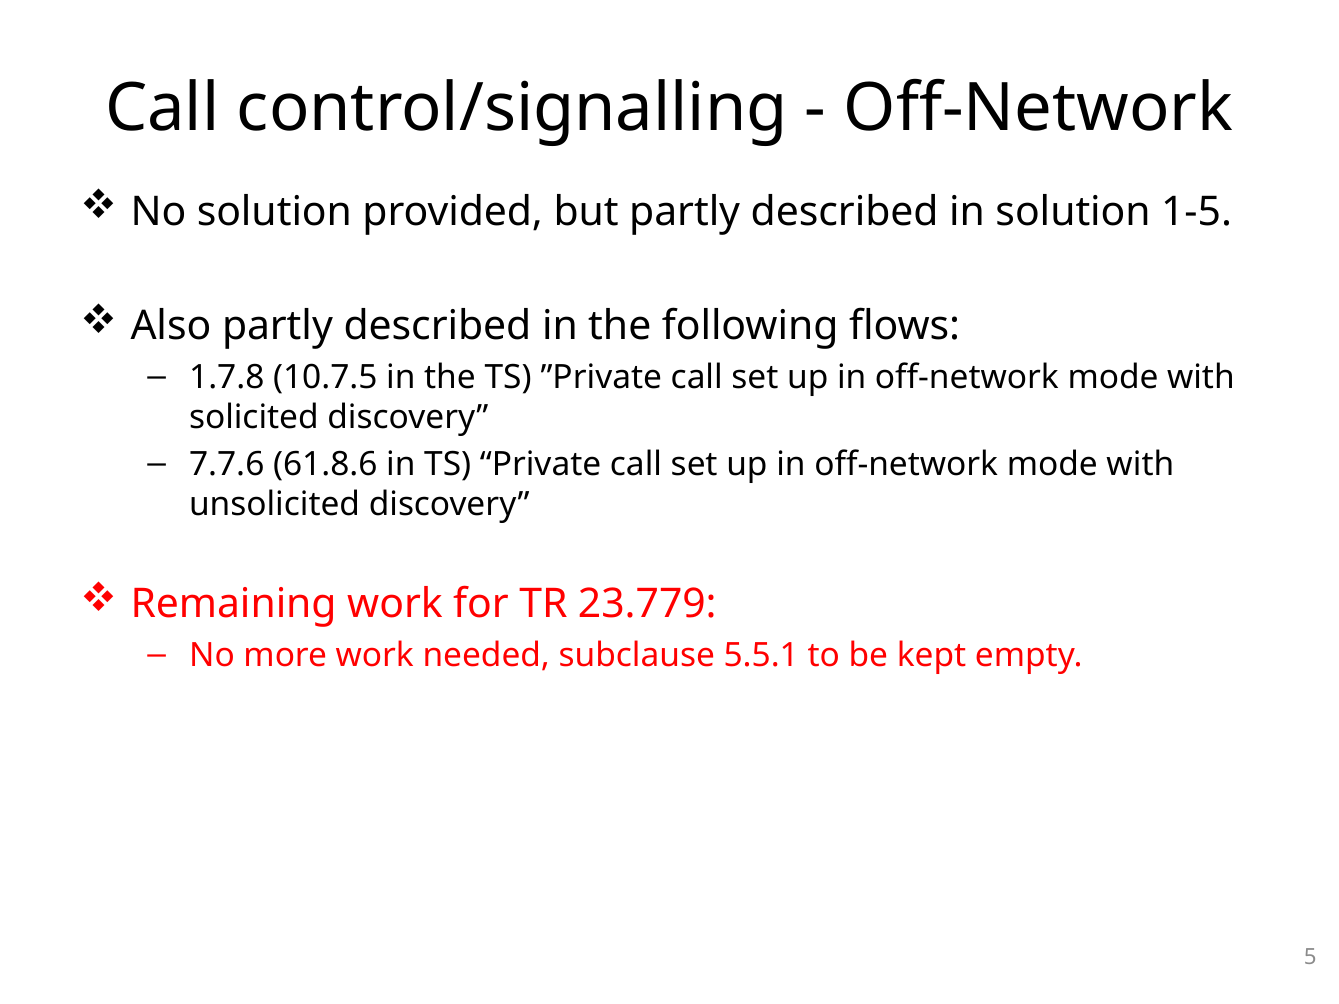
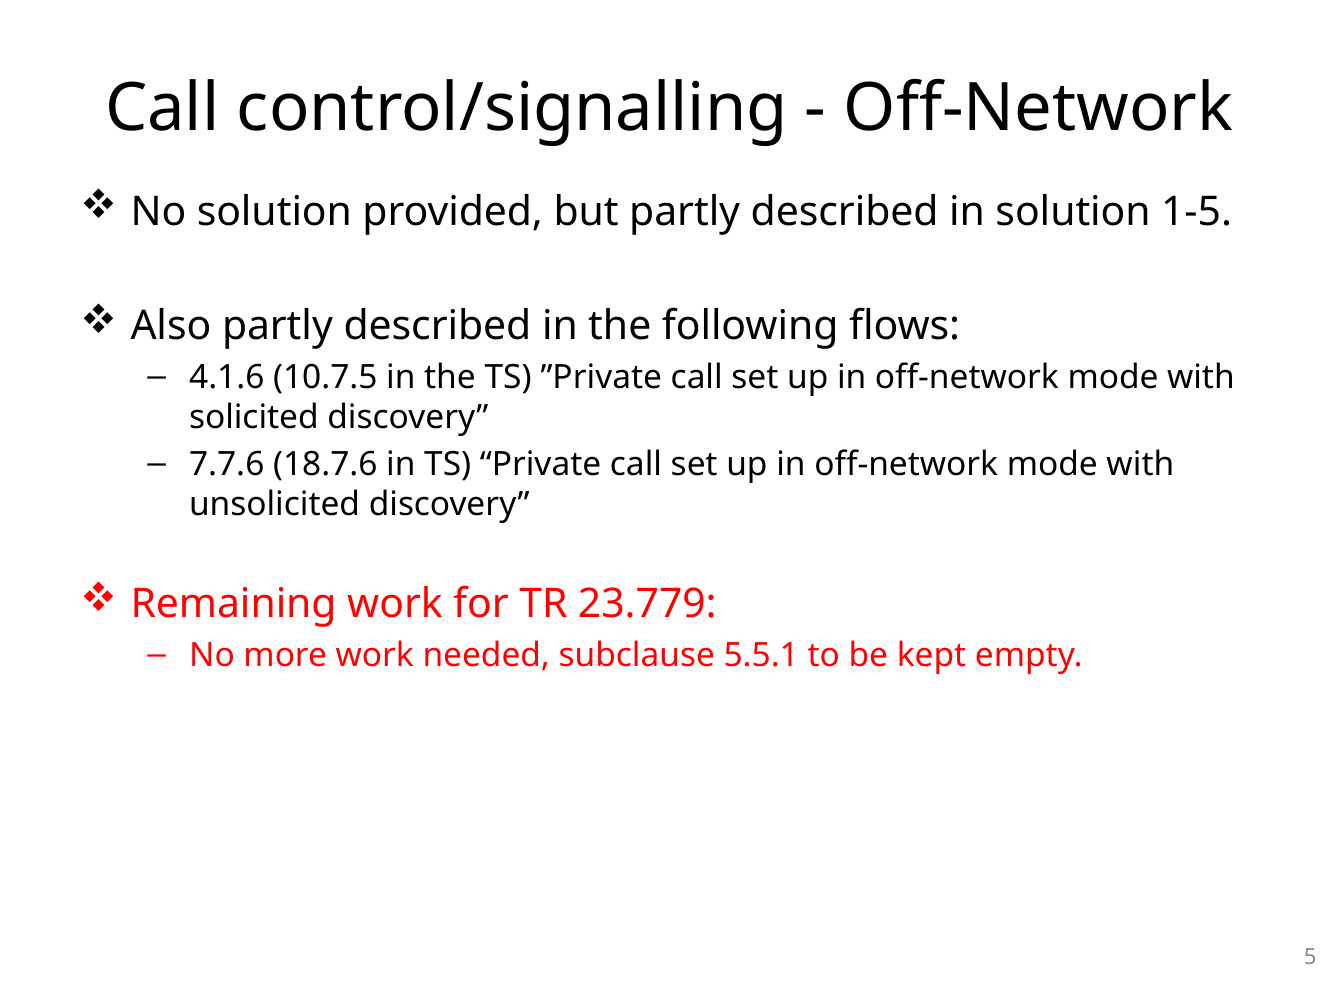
1.7.8: 1.7.8 -> 4.1.6
61.8.6: 61.8.6 -> 18.7.6
